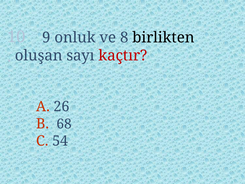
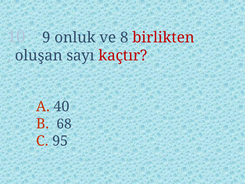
birlikten colour: black -> red
26: 26 -> 40
54: 54 -> 95
